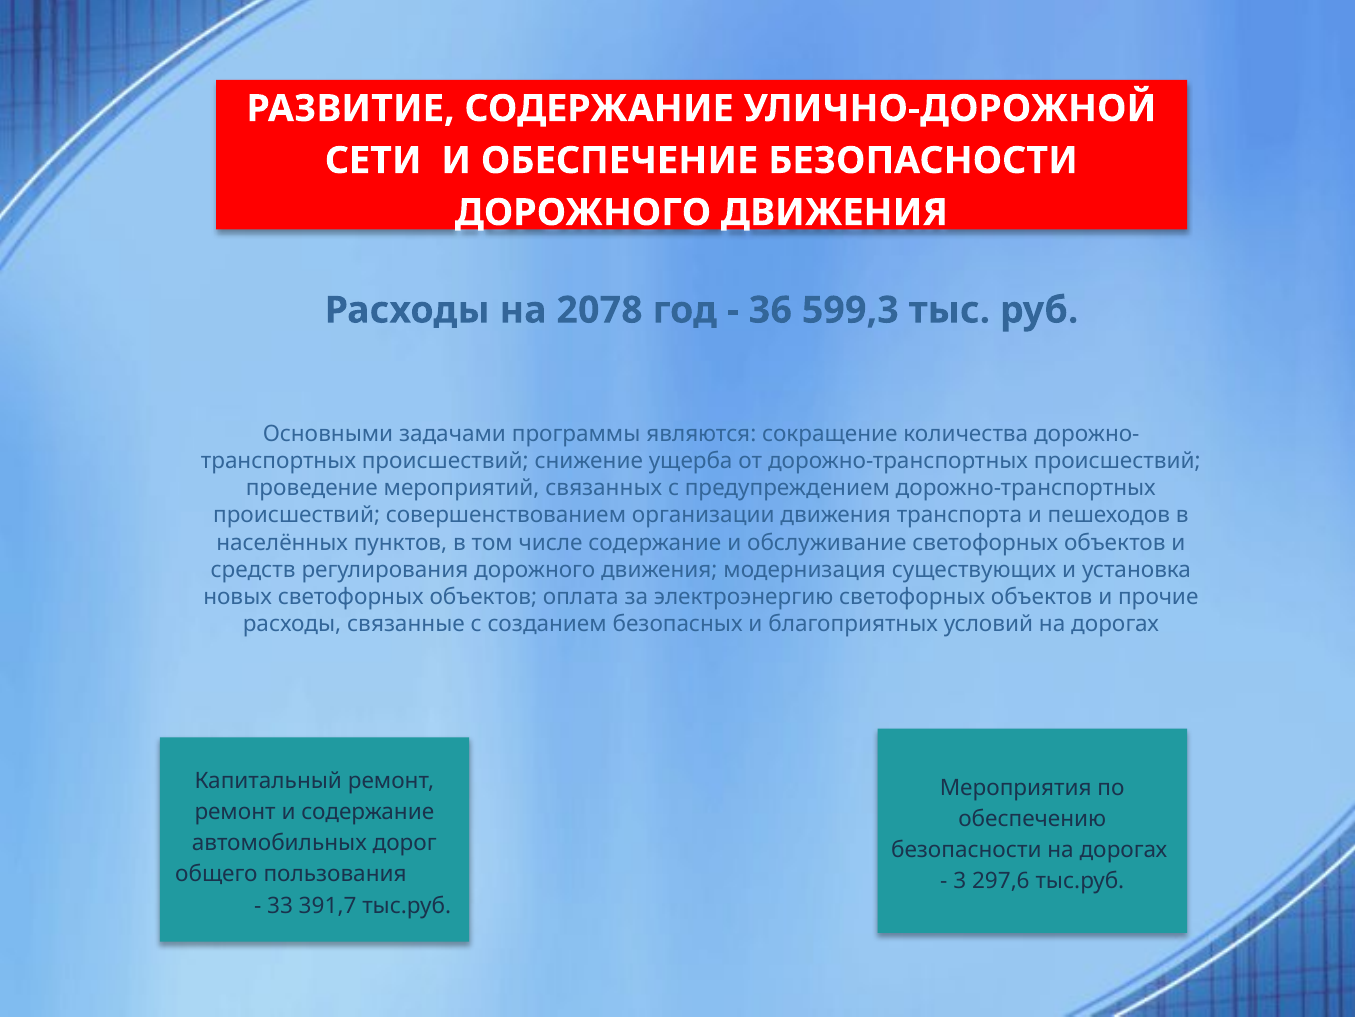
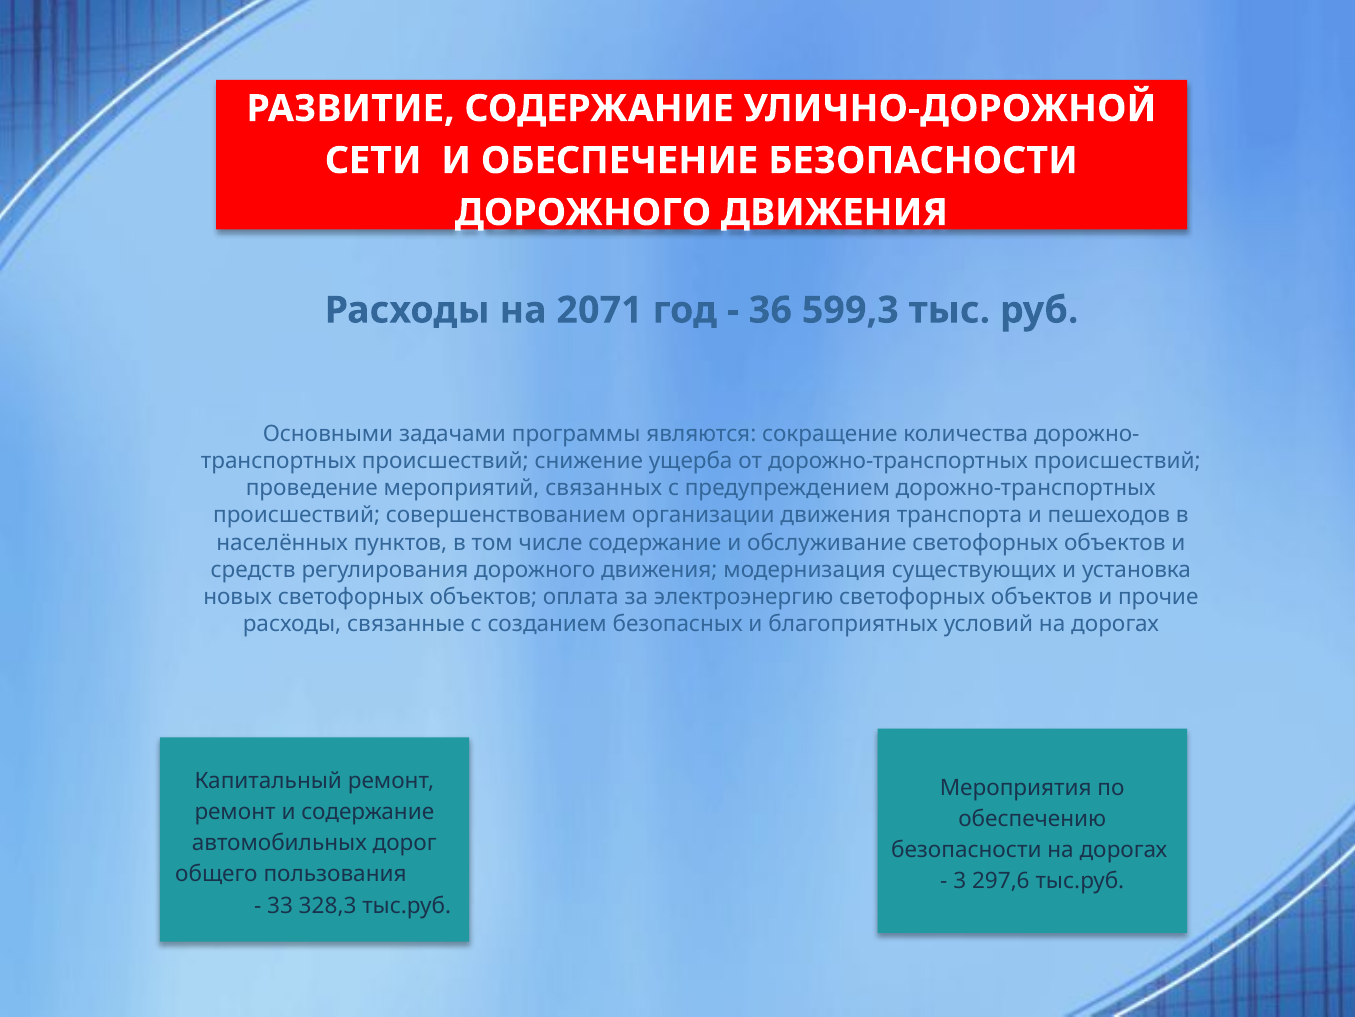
2078: 2078 -> 2071
391,7: 391,7 -> 328,3
